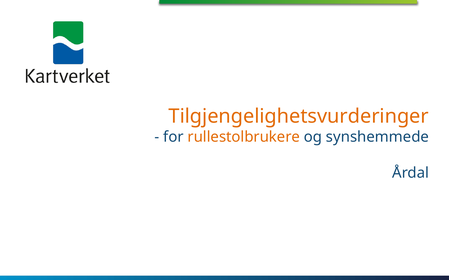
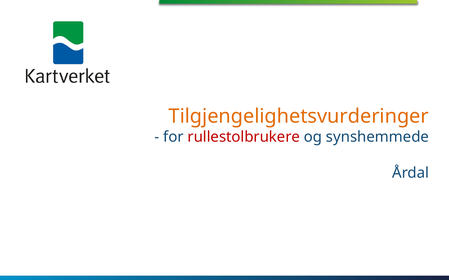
rullestolbrukere colour: orange -> red
